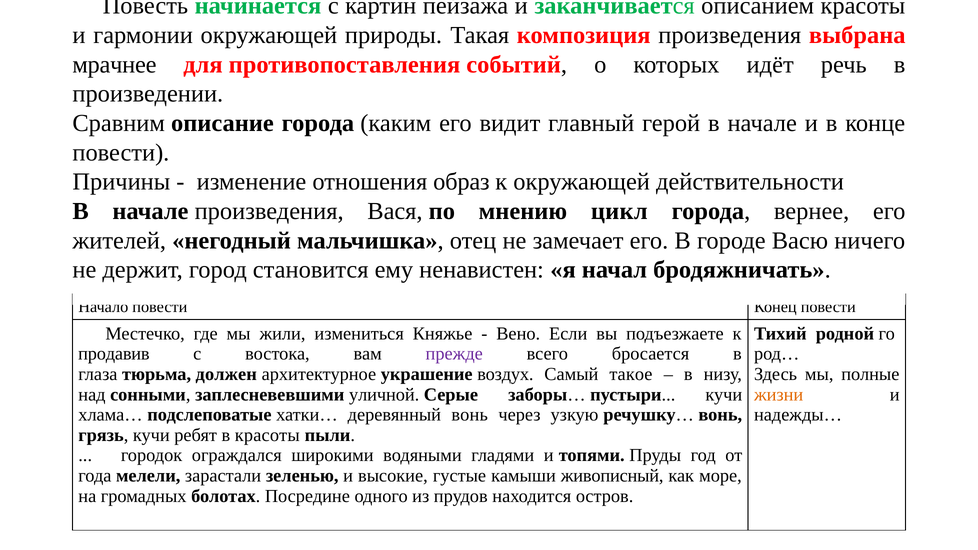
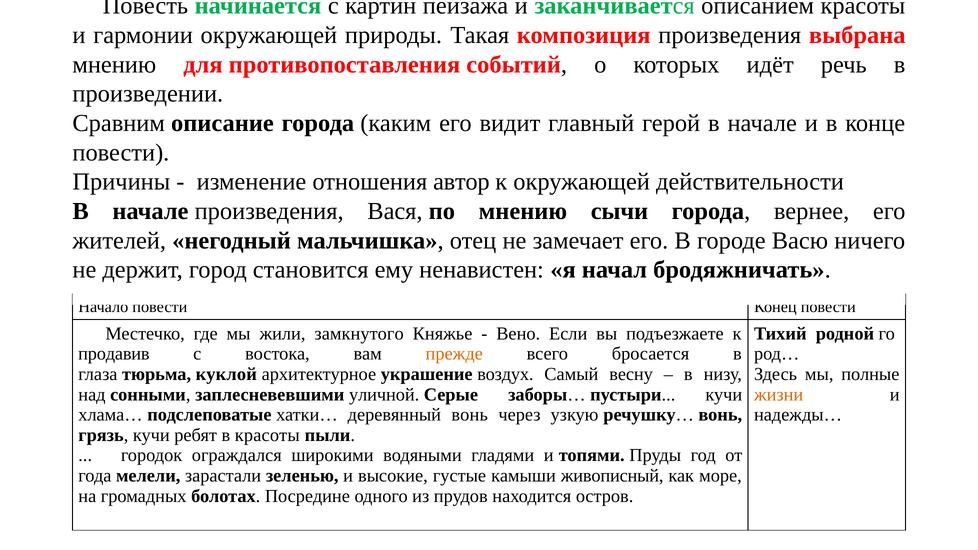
мрачнее at (114, 65): мрачнее -> мнению
образ: образ -> автор
цикл: цикл -> сычи
измениться: измениться -> замкнутого
прежде colour: purple -> orange
должен: должен -> куклой
такое: такое -> весну
